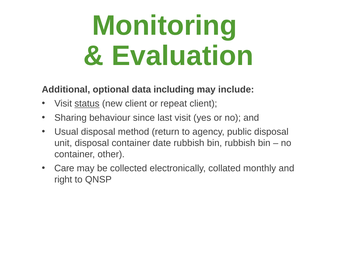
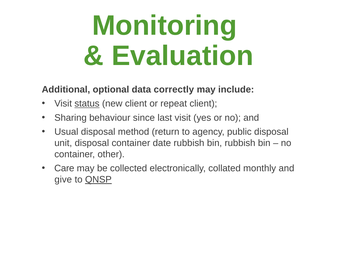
including: including -> correctly
right: right -> give
QNSP underline: none -> present
